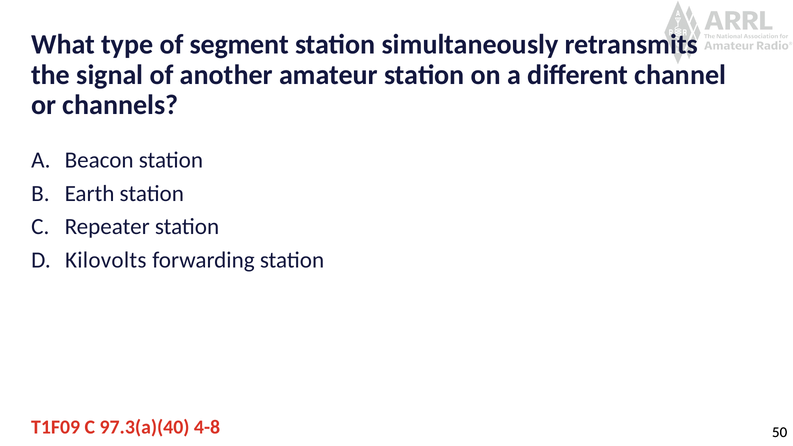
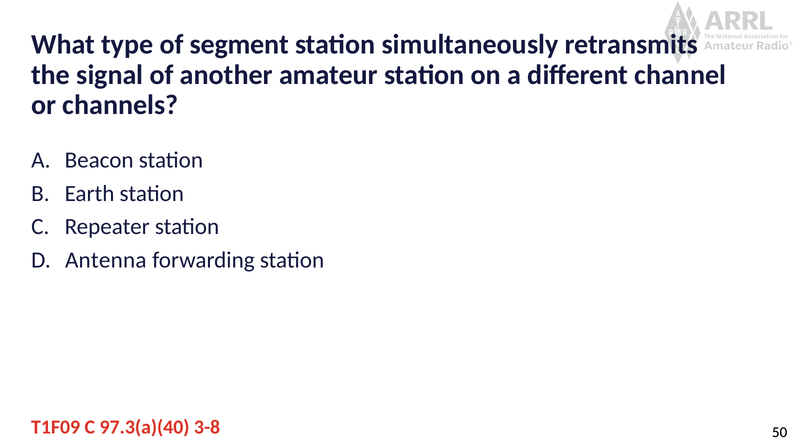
Kilovolts: Kilovolts -> Antenna
4-8: 4-8 -> 3-8
